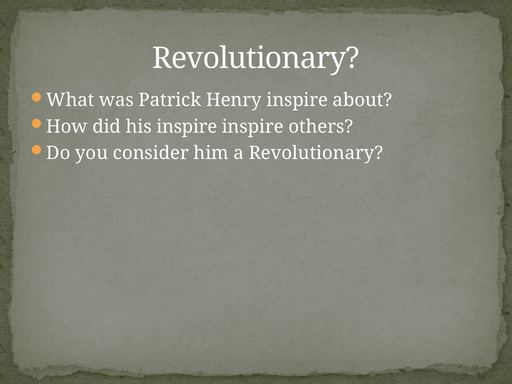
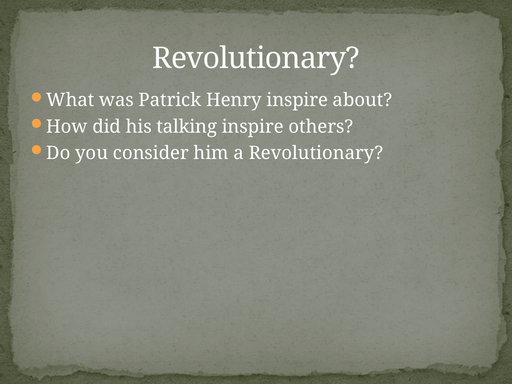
his inspire: inspire -> talking
